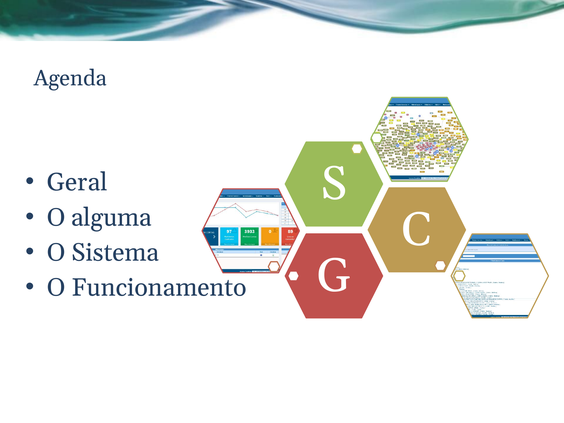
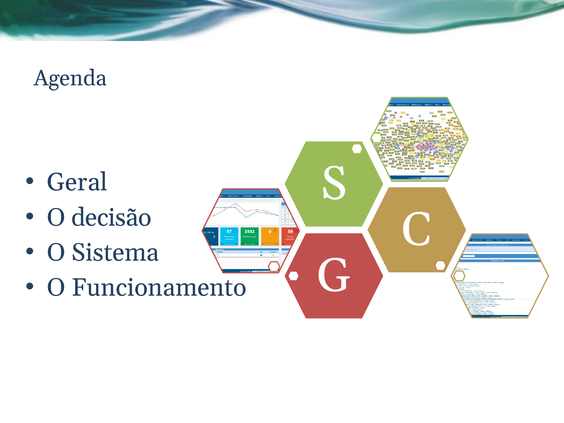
alguma: alguma -> decisão
